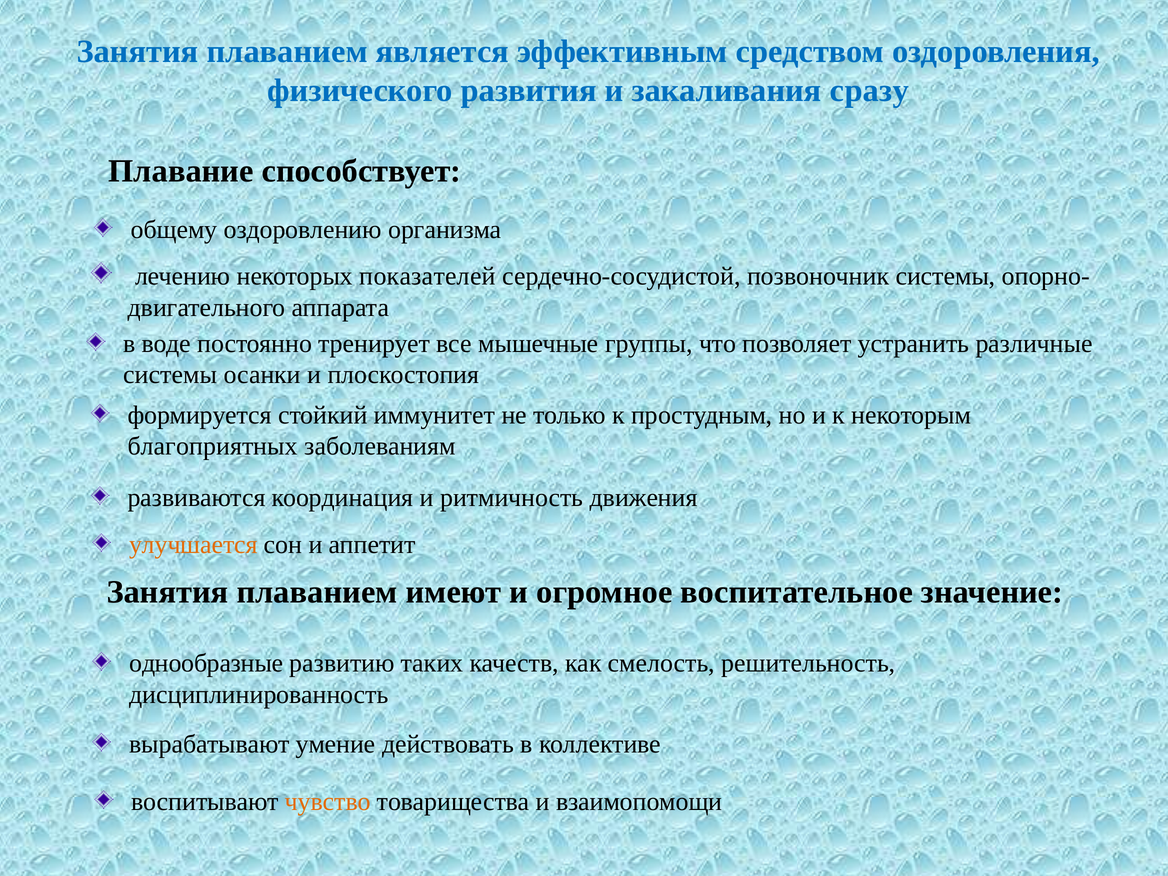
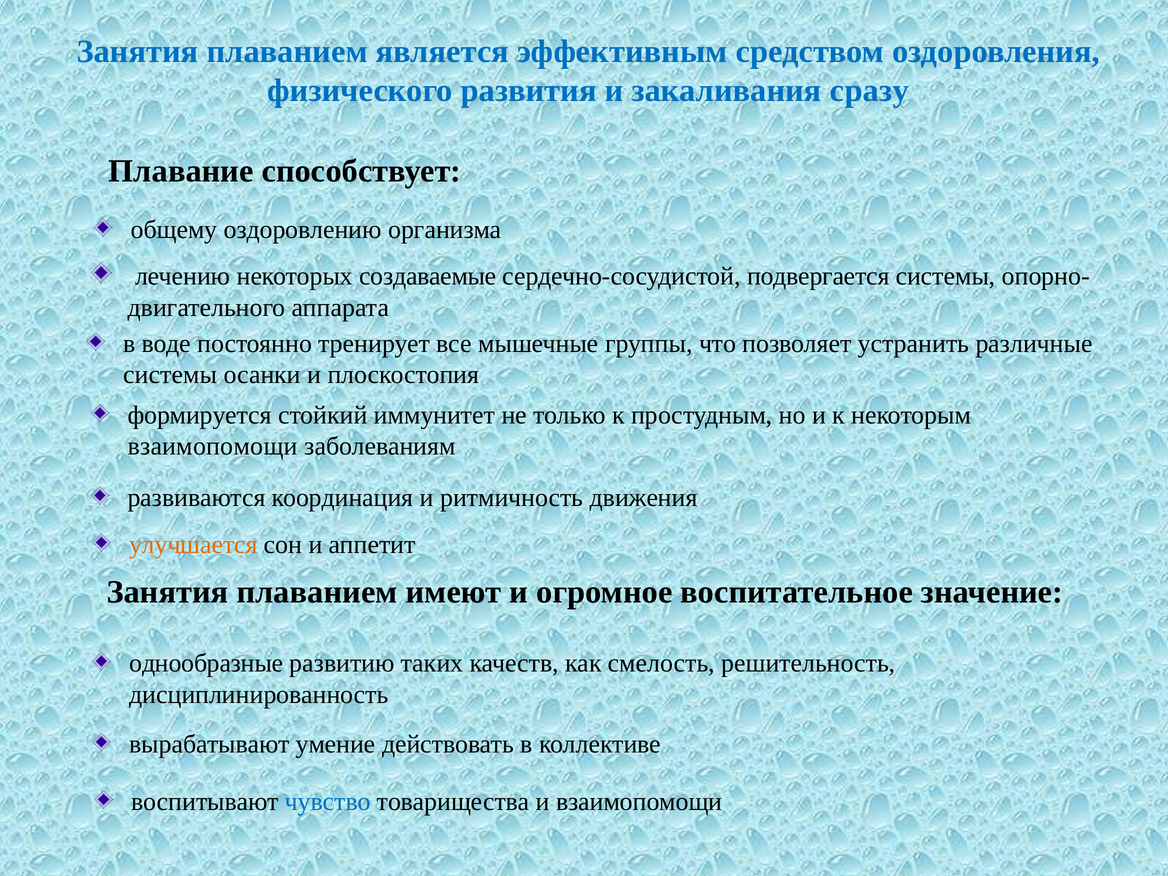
показателей: показателей -> создаваемые
позвоночник: позвоночник -> подвергается
благоприятных at (213, 446): благоприятных -> взаимопомощи
чувство colour: orange -> blue
